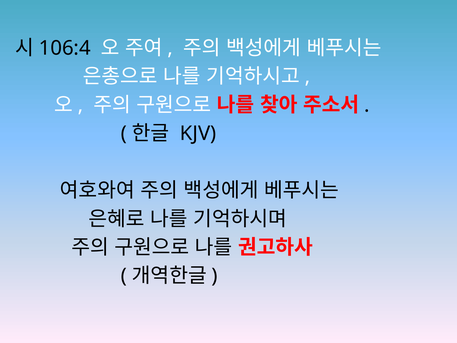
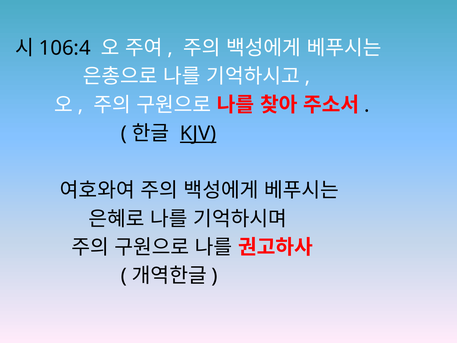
KJV underline: none -> present
